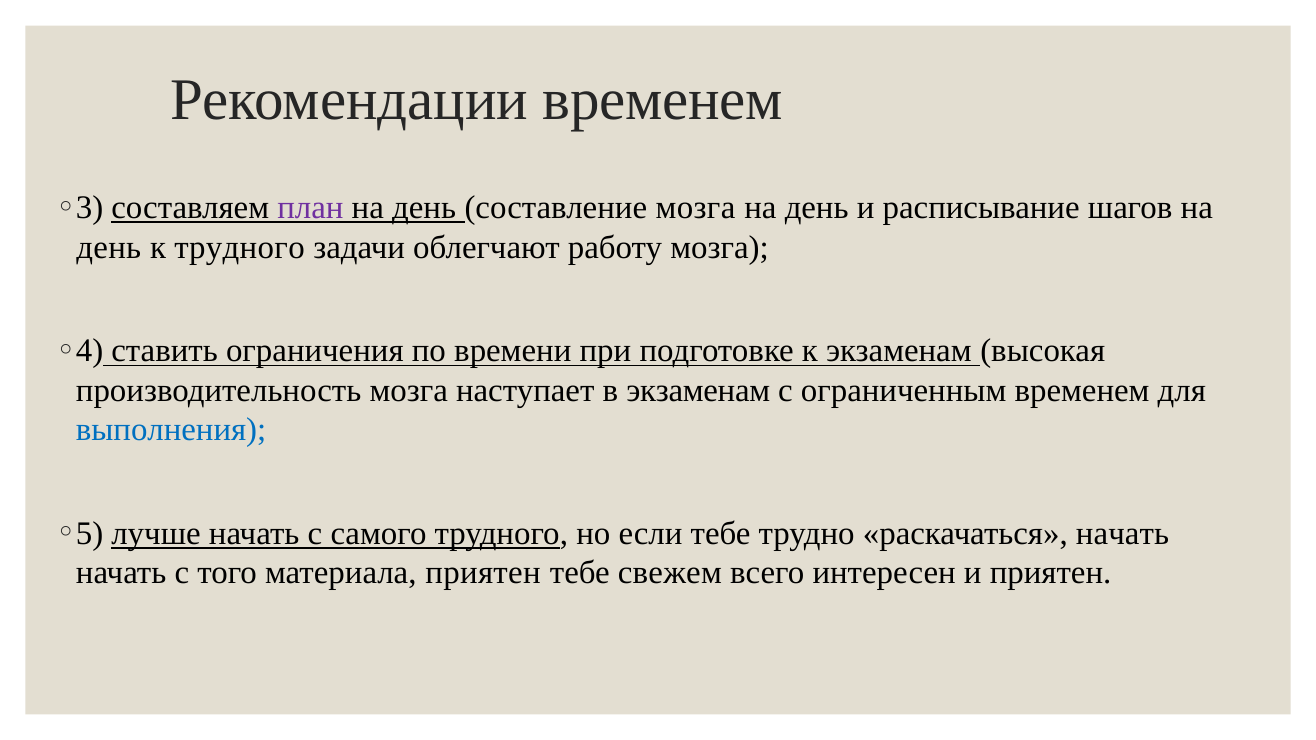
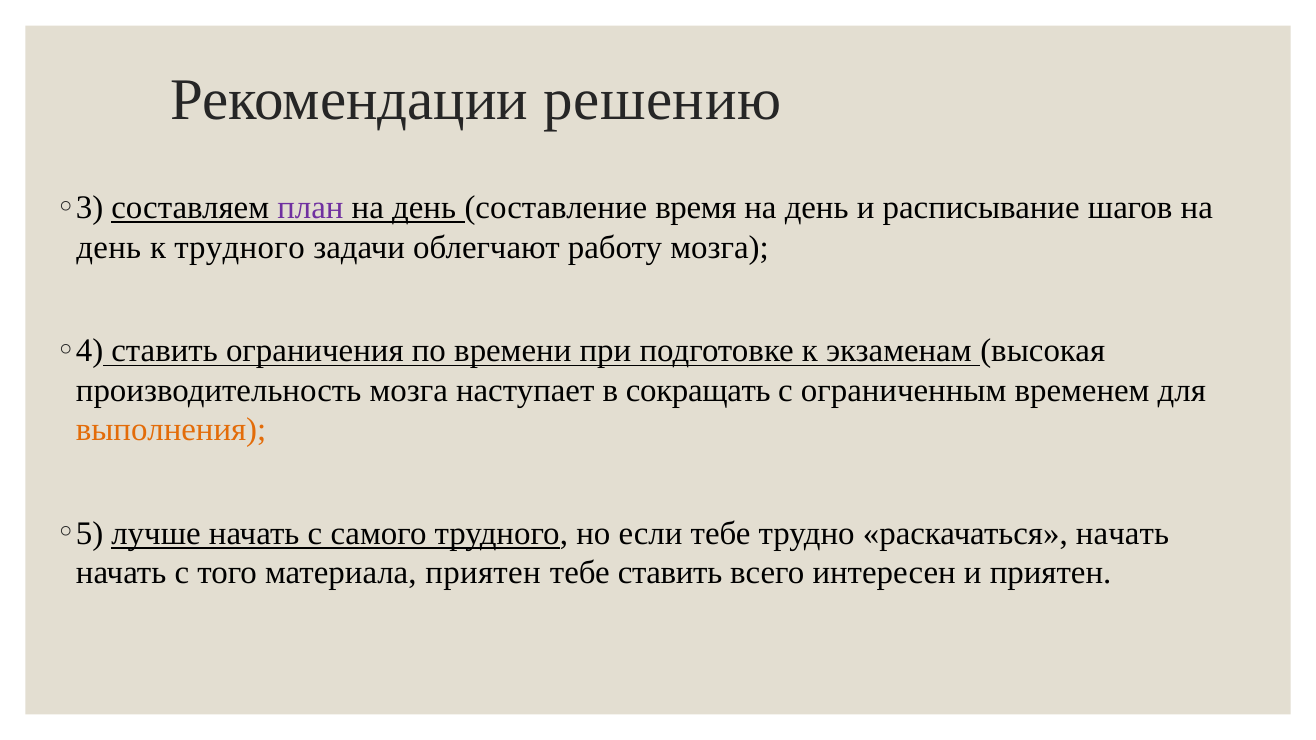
Рекомендации временем: временем -> решению
составление мозга: мозга -> время
в экзаменам: экзаменам -> сокращать
выполнения colour: blue -> orange
тебе свежем: свежем -> ставить
